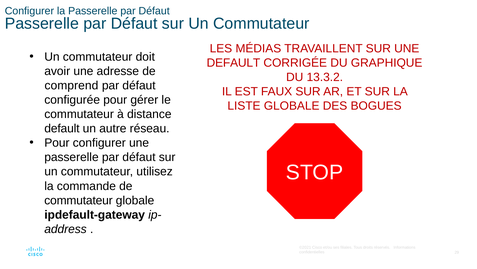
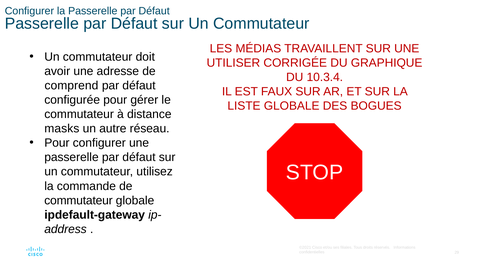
DEFAULT at (233, 63): DEFAULT -> UTILISER
13.3.2: 13.3.2 -> 10.3.4
default at (62, 128): default -> masks
